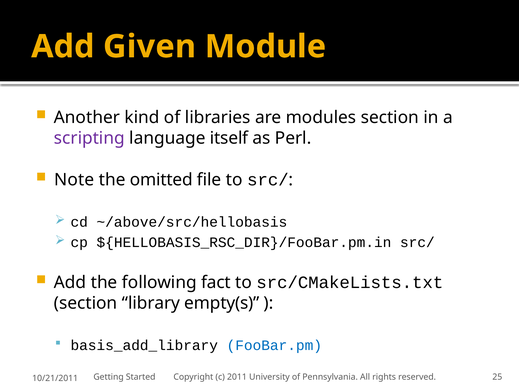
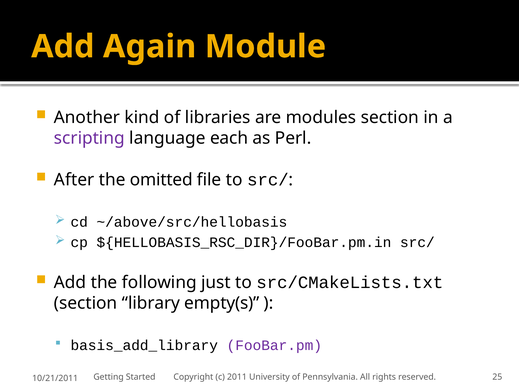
Given: Given -> Again
itself: itself -> each
Note: Note -> After
fact: fact -> just
FooBar.pm colour: blue -> purple
